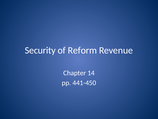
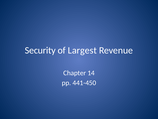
Reform: Reform -> Largest
